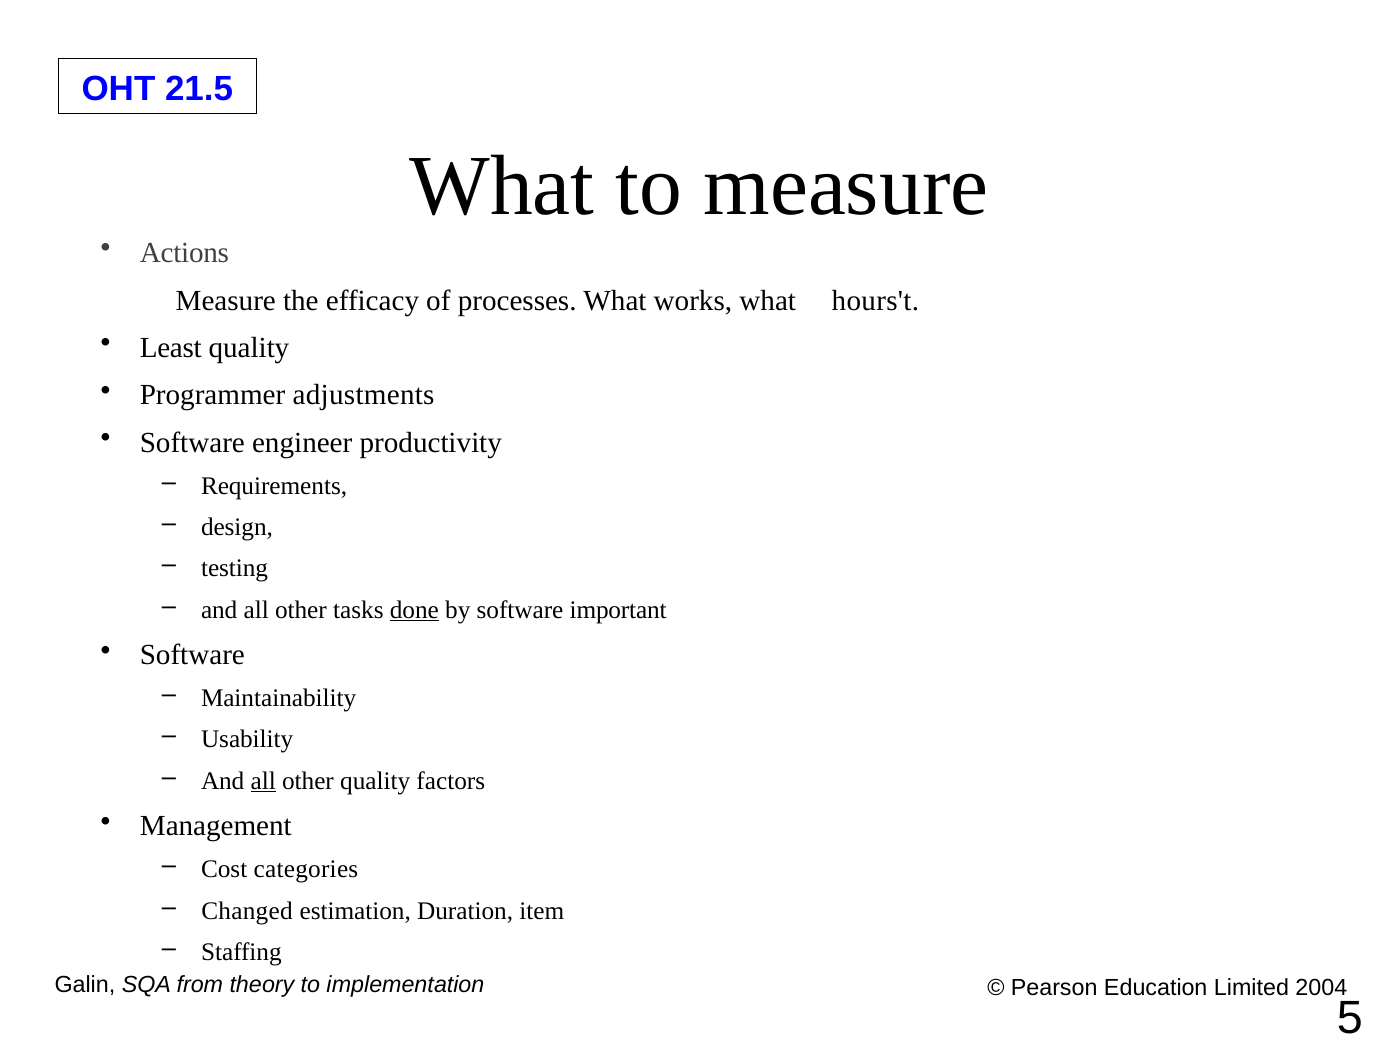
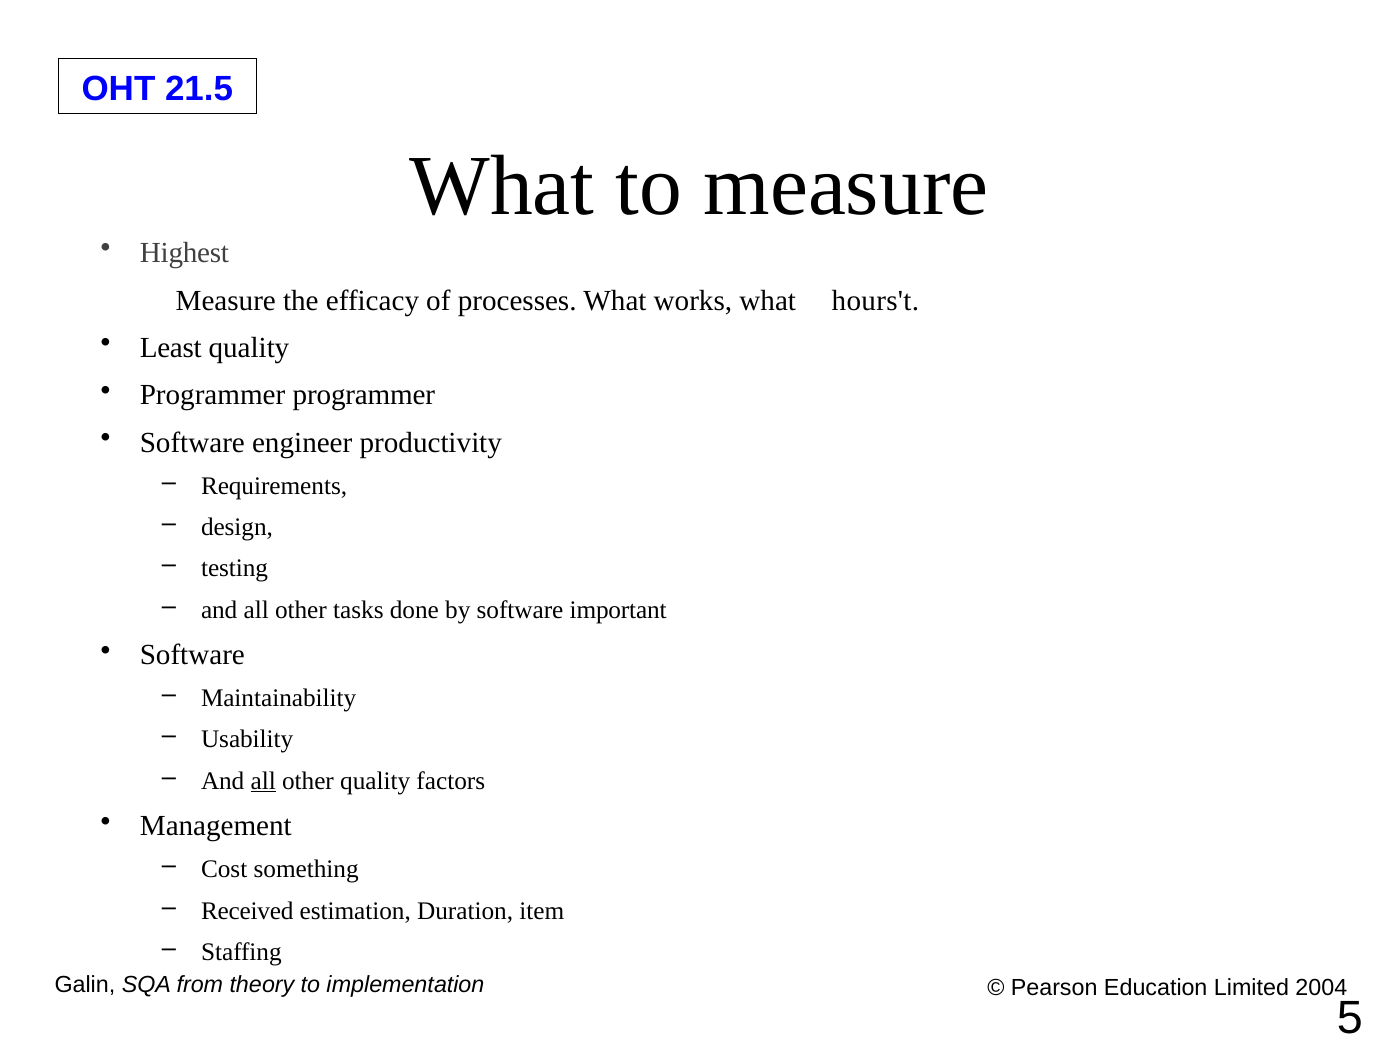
Actions: Actions -> Highest
Programmer adjustments: adjustments -> programmer
done underline: present -> none
categories: categories -> something
Changed: Changed -> Received
